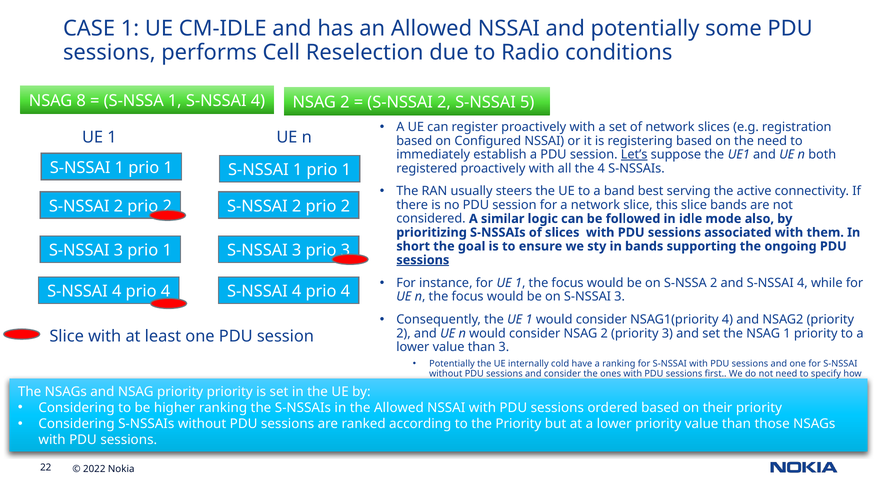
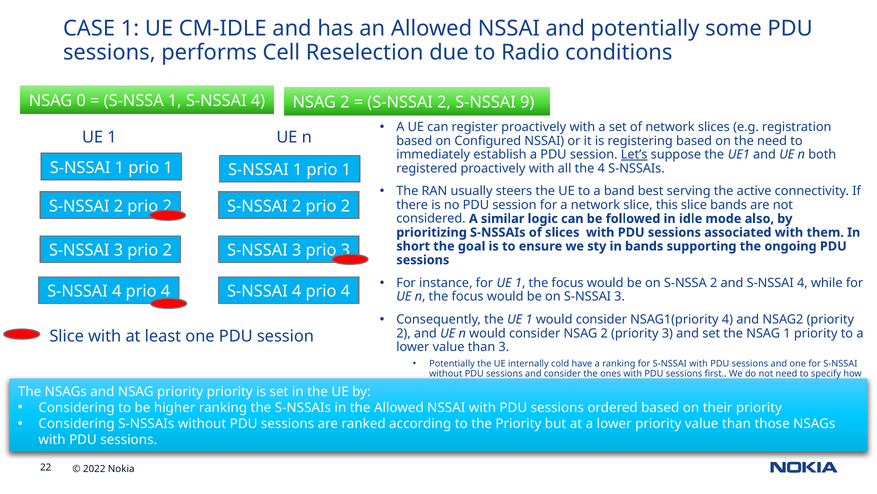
8: 8 -> 0
5: 5 -> 9
3 prio 1: 1 -> 2
sessions at (423, 260) underline: present -> none
